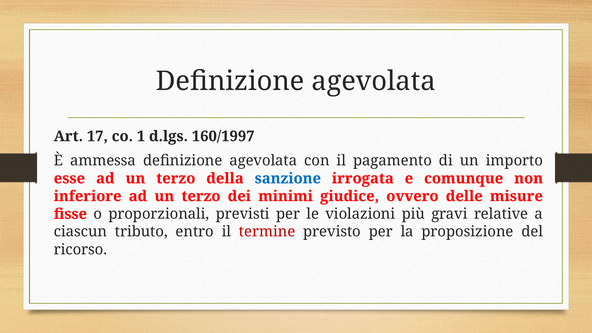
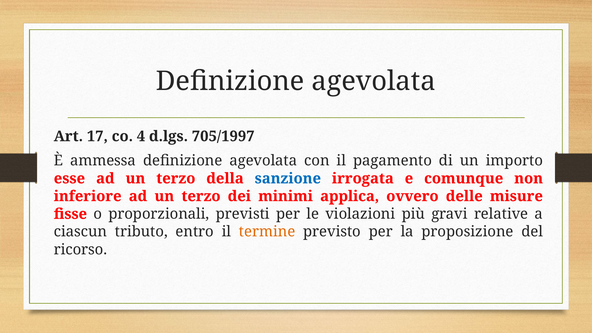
1: 1 -> 4
160/1997: 160/1997 -> 705/1997
giudice: giudice -> applica
termine colour: red -> orange
